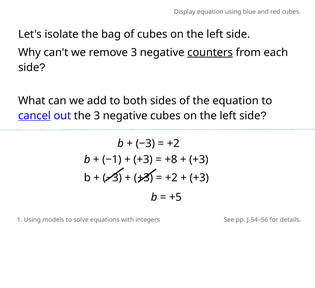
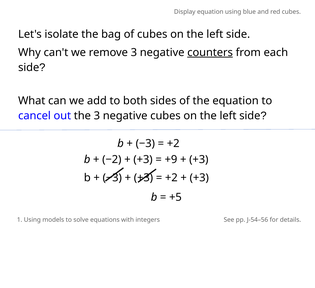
cancel underline: present -> none
−1: −1 -> −2
+8: +8 -> +9
